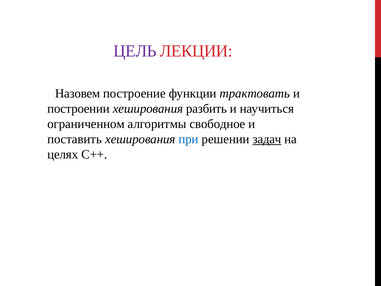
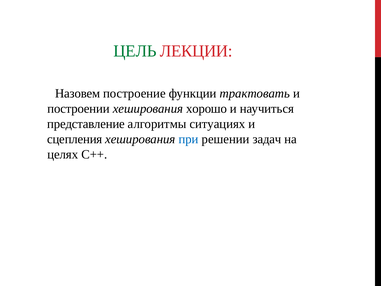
ЦЕЛЬ colour: purple -> green
разбить: разбить -> хорошо
ограниченном: ограниченном -> представление
свободное: свободное -> ситуациях
поставить: поставить -> сцепления
задач underline: present -> none
